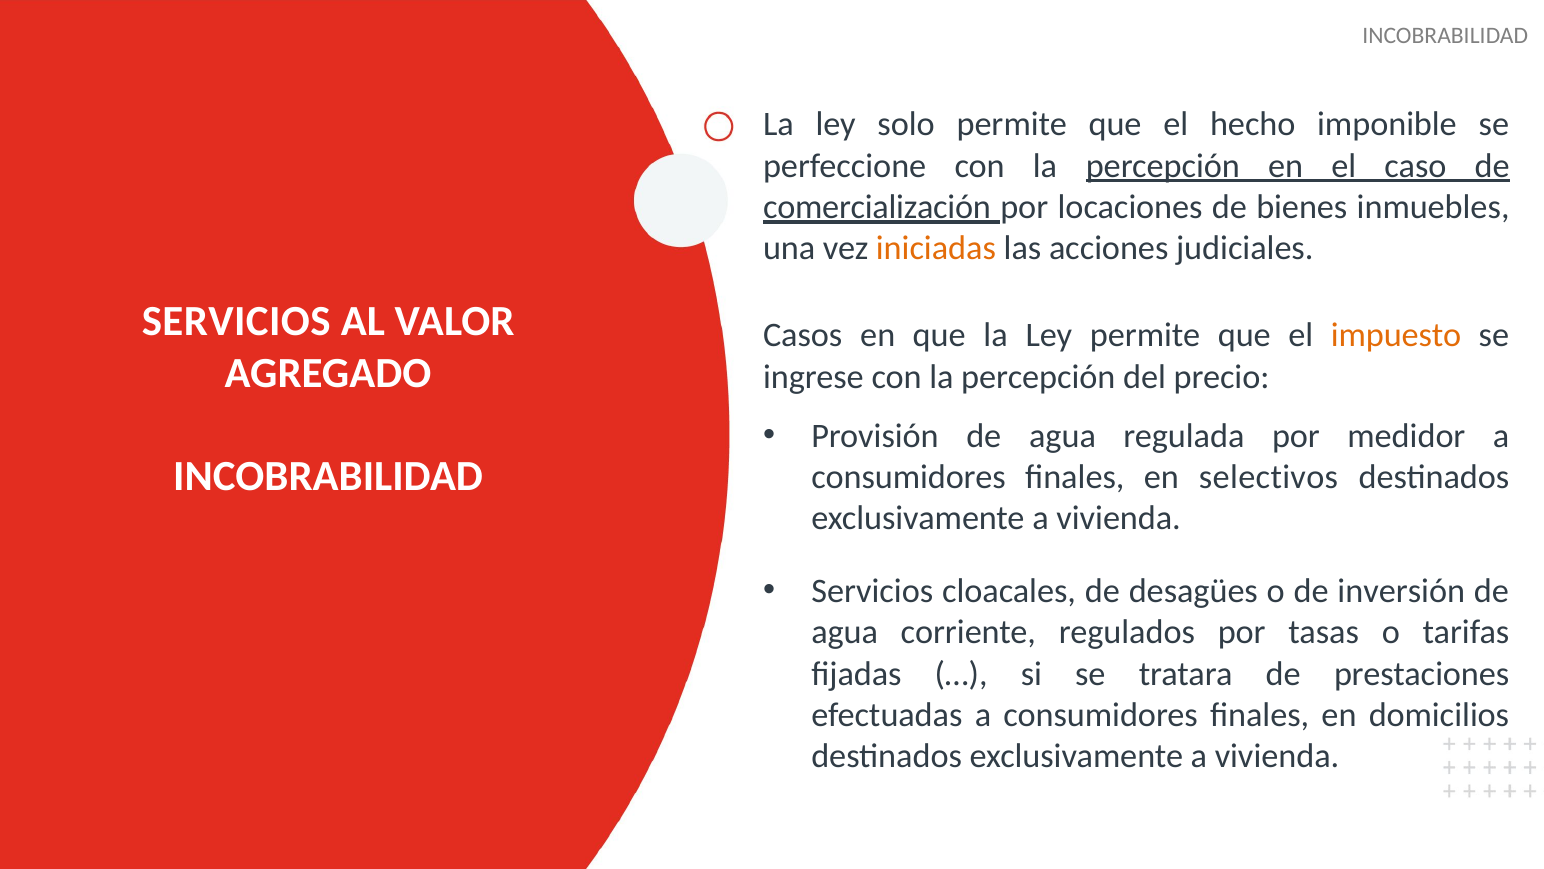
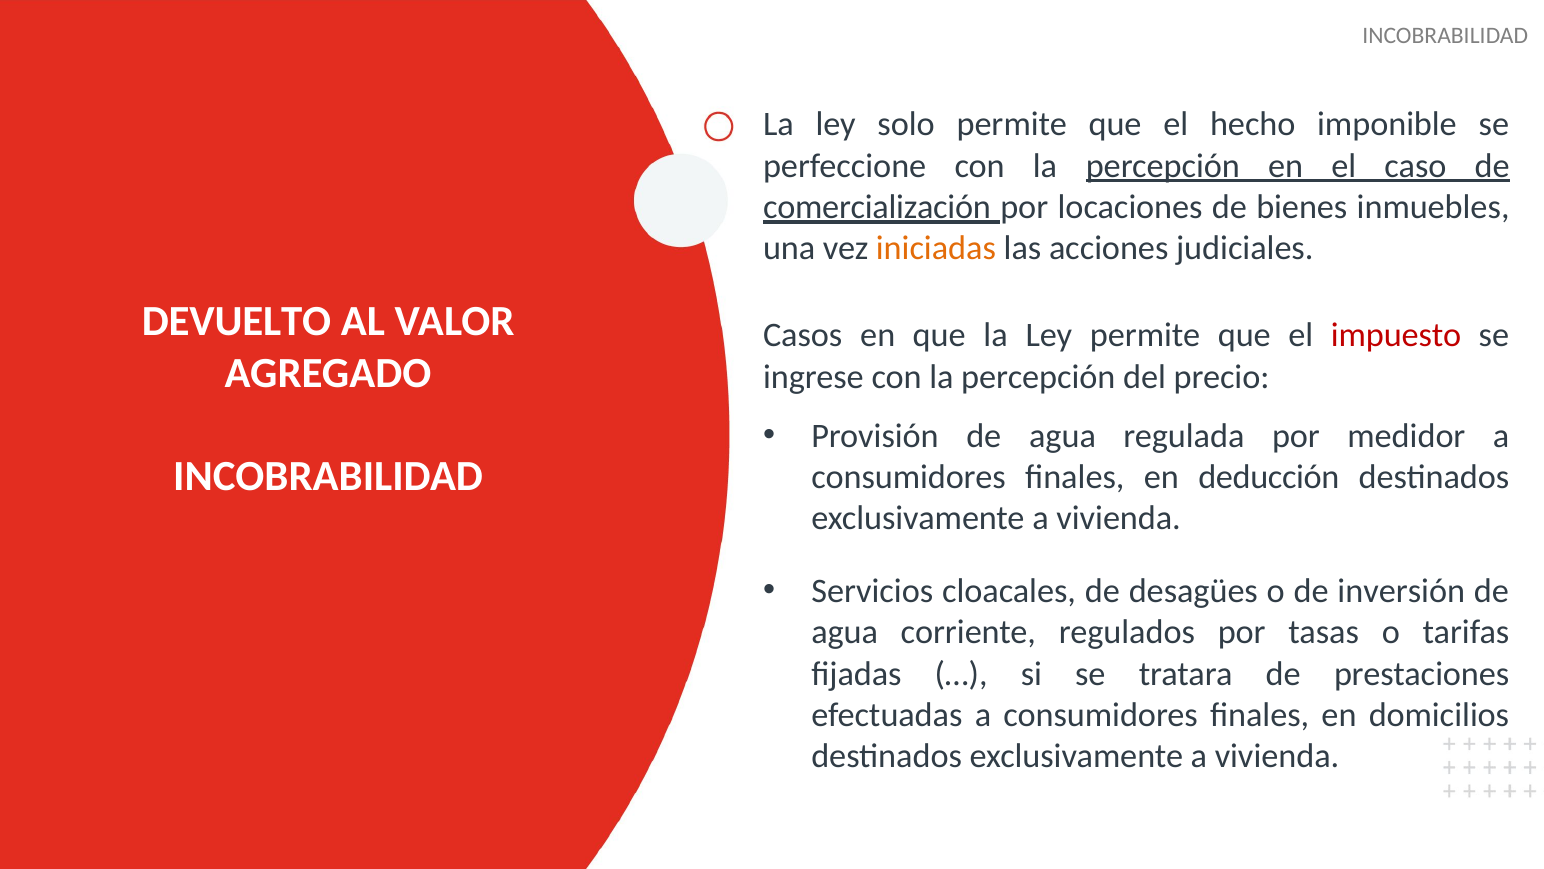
SERVICIOS at (236, 322): SERVICIOS -> DEVUELTO
impuesto colour: orange -> red
selectivos: selectivos -> deducción
